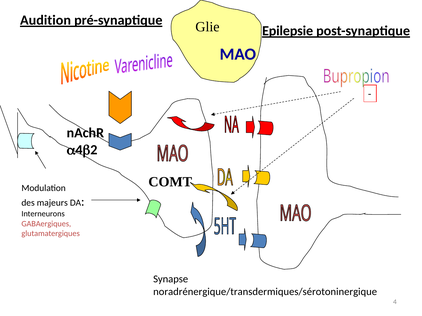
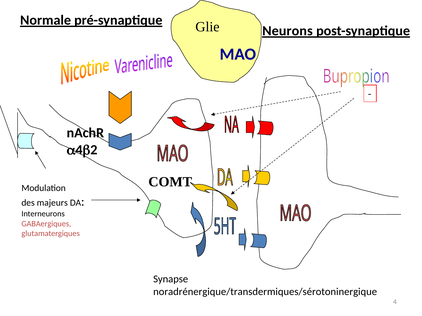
Audition: Audition -> Normale
Epilepsie: Epilepsie -> Neurons
